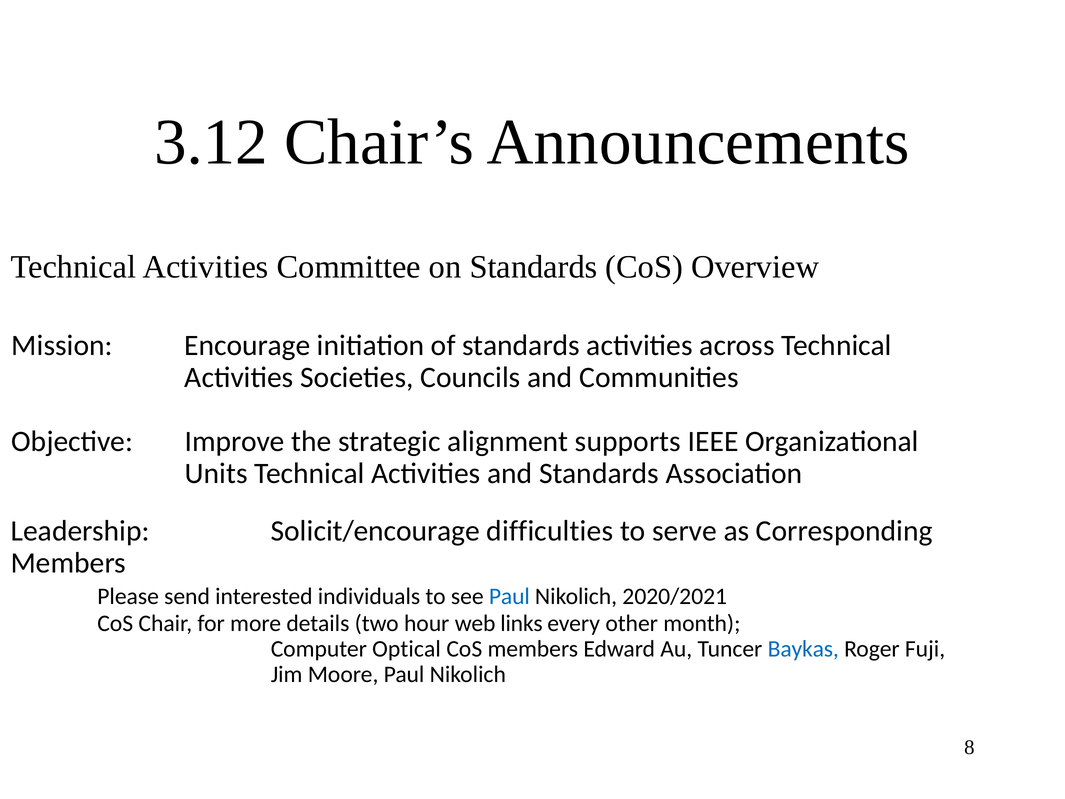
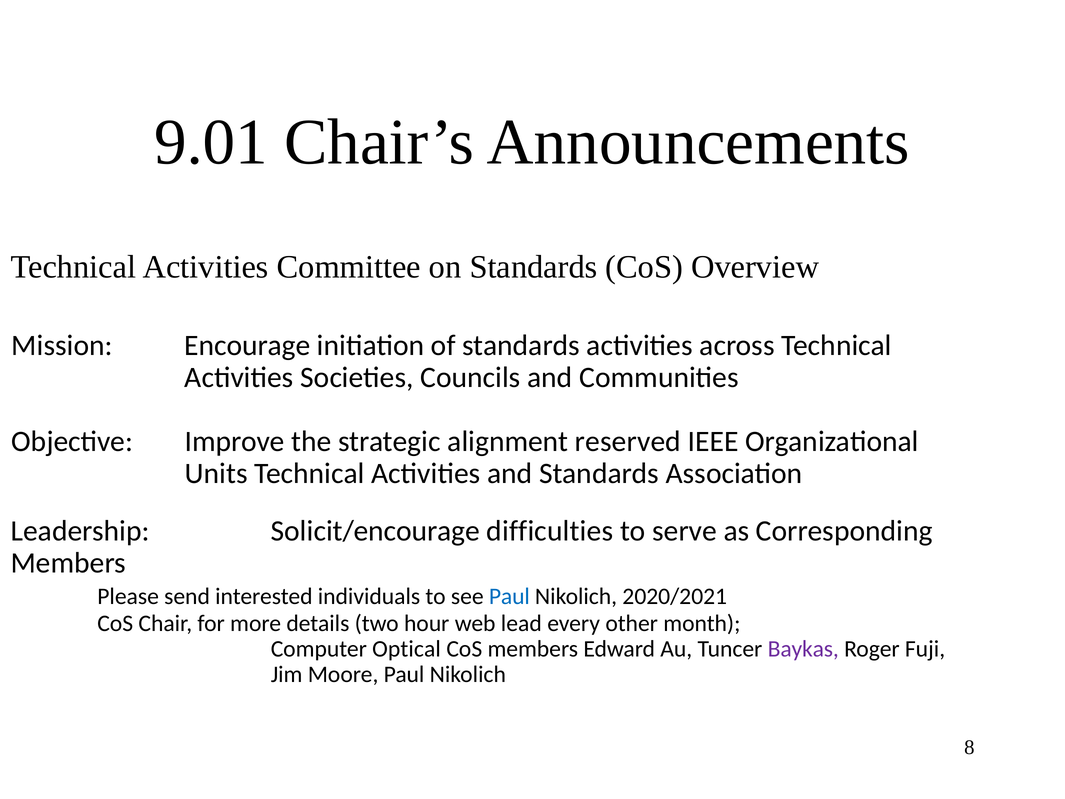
3.12: 3.12 -> 9.01
supports: supports -> reserved
links: links -> lead
Baykas colour: blue -> purple
